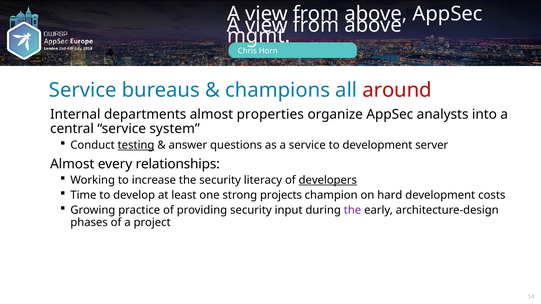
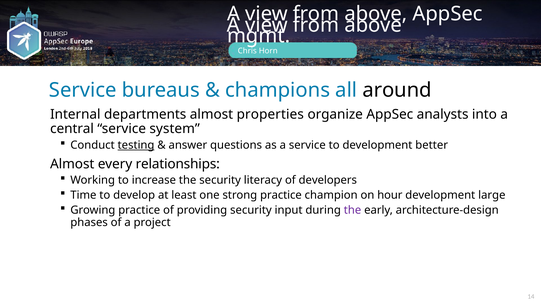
around colour: red -> black
server: server -> better
developers underline: present -> none
strong projects: projects -> practice
hard: hard -> hour
costs: costs -> large
